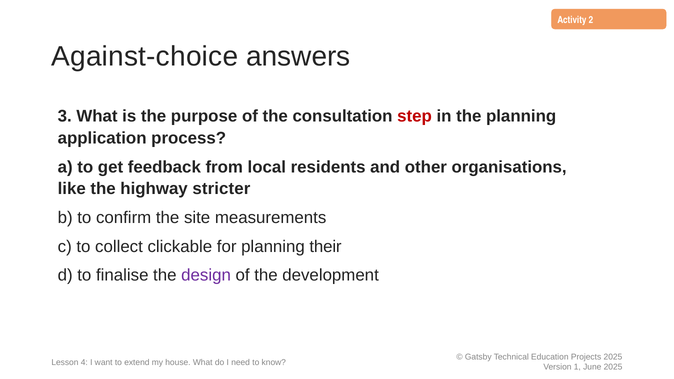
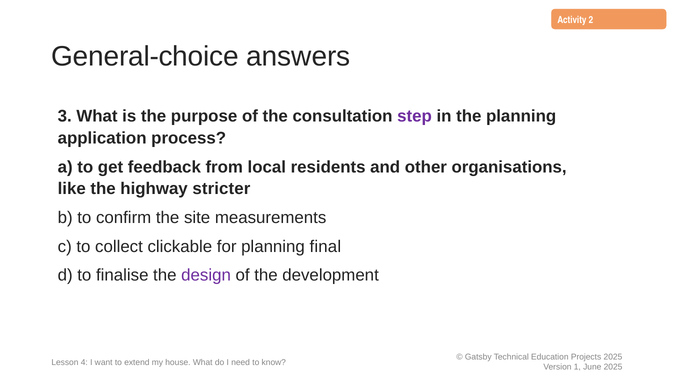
Against-choice: Against-choice -> General-choice
step colour: red -> purple
their: their -> final
